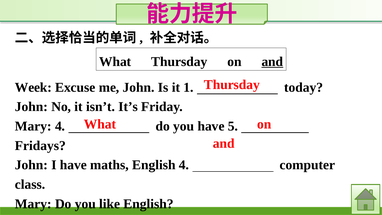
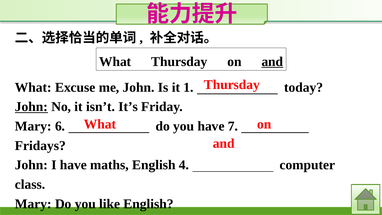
Week at (33, 87): Week -> What
John at (31, 107) underline: none -> present
Mary 4: 4 -> 6
5: 5 -> 7
